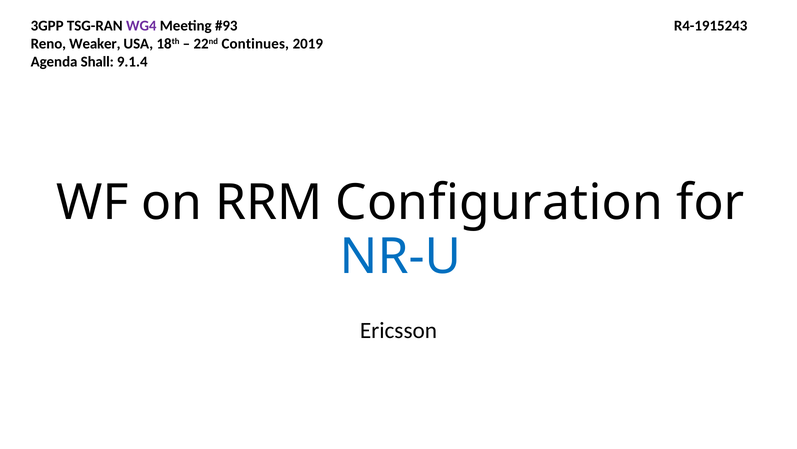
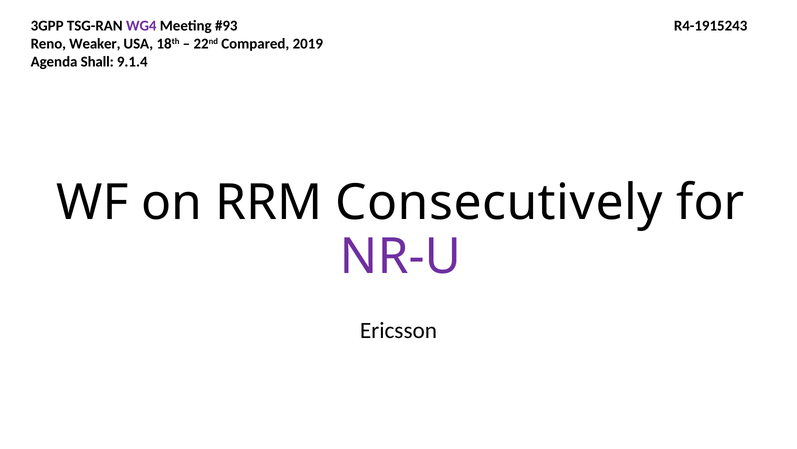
Continues: Continues -> Compared
Configuration: Configuration -> Consecutively
NR-U colour: blue -> purple
